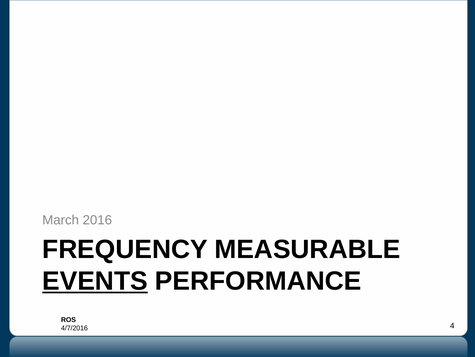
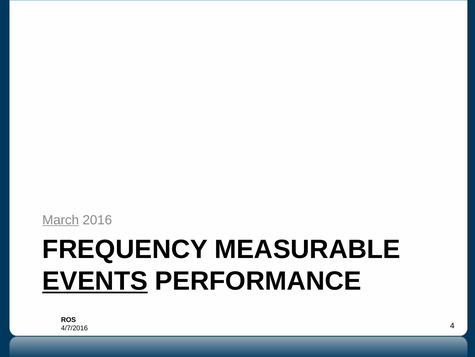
March underline: none -> present
